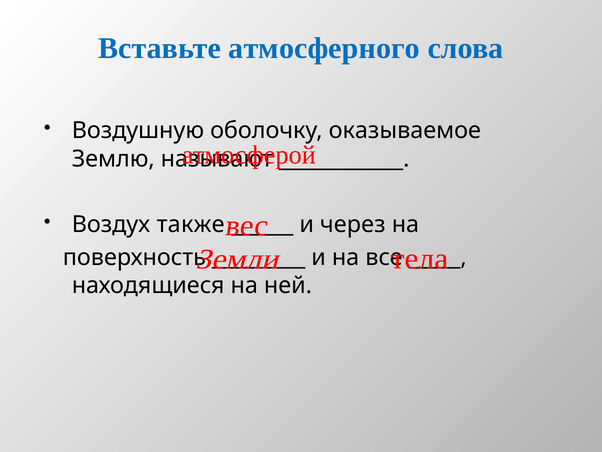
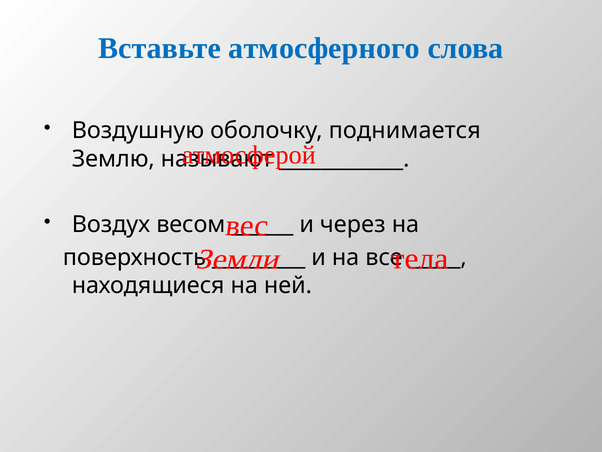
оказываемое: оказываемое -> поднимается
также: также -> весом
